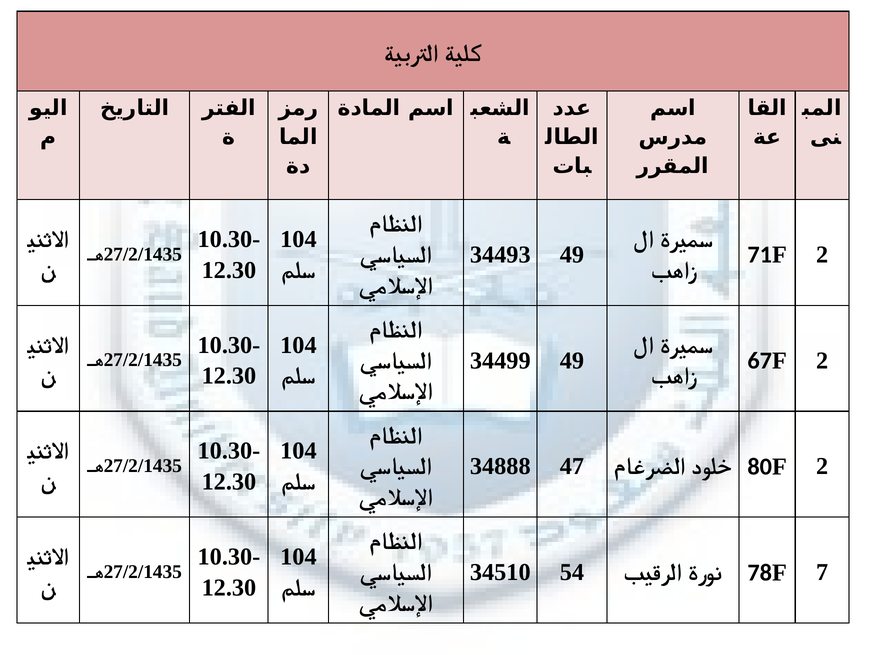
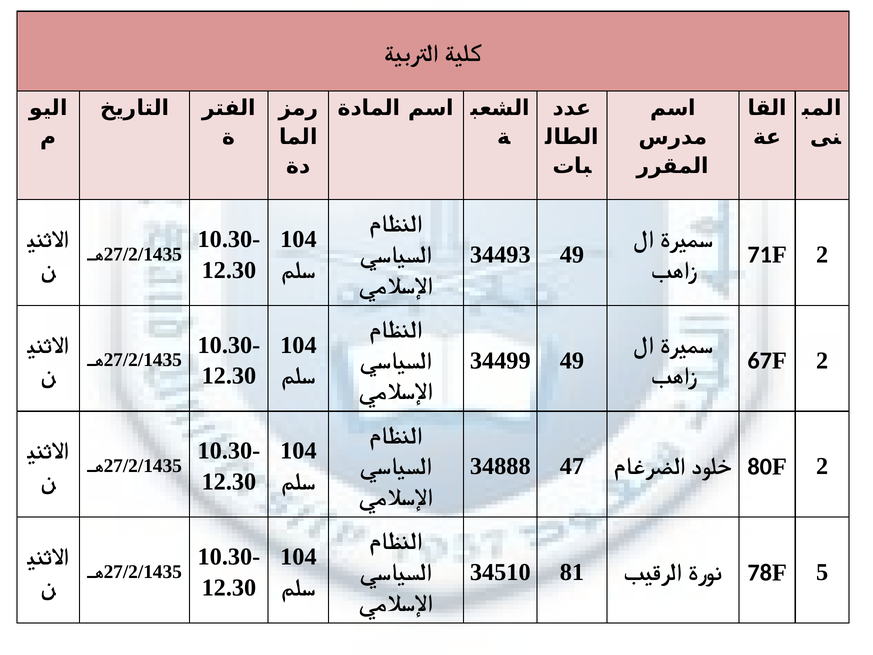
54: 54 -> 81
7: 7 -> 5
